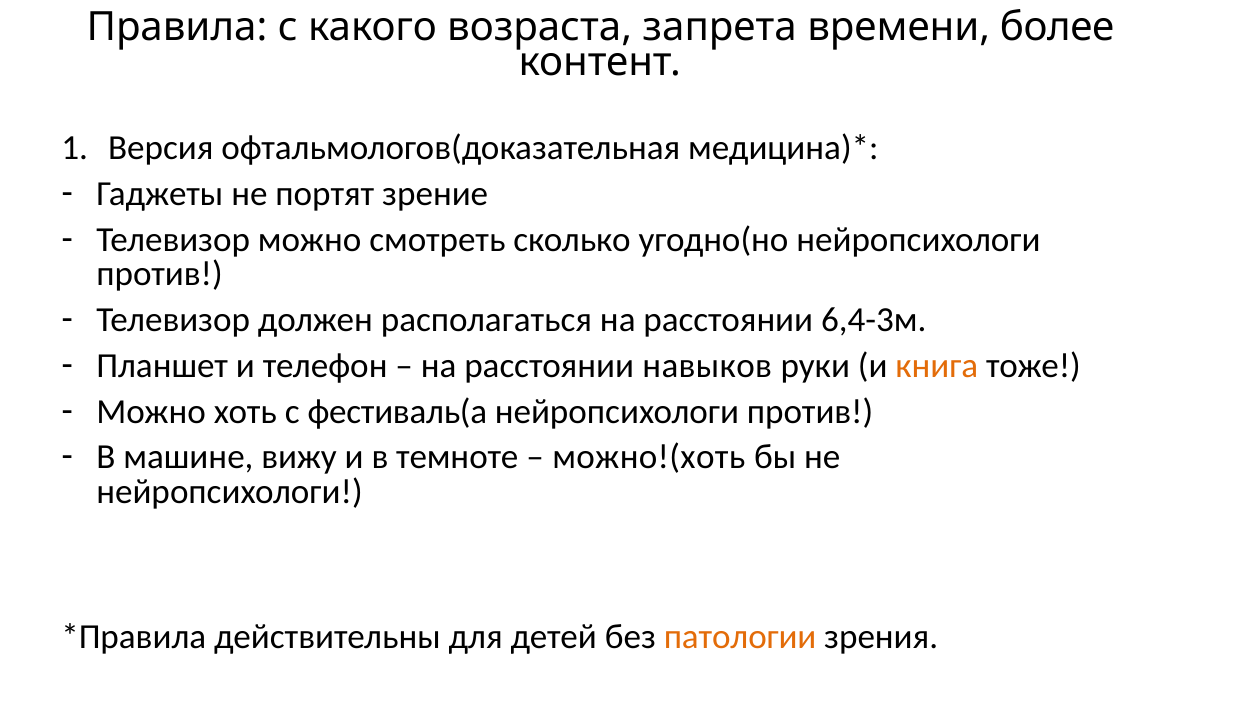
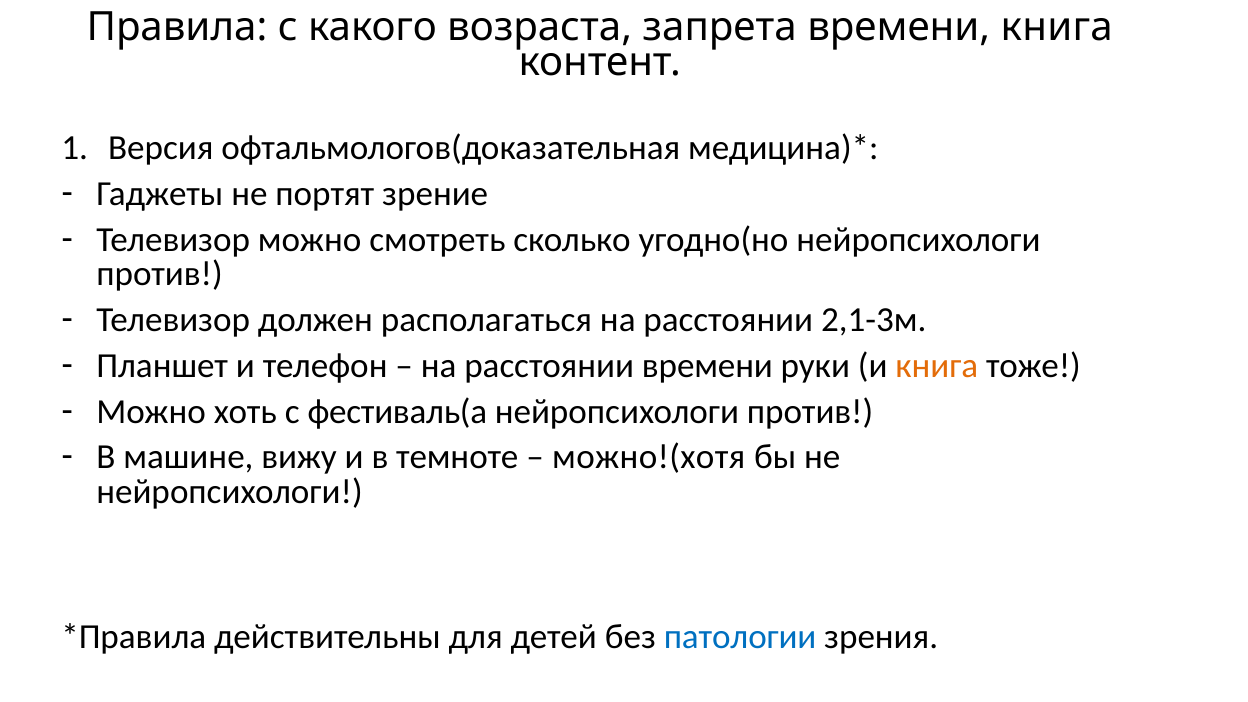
времени более: более -> книга
6,4-3м: 6,4-3м -> 2,1-3м
расстоянии навыков: навыков -> времени
можно!(хоть: можно!(хоть -> можно!(хотя
патологии colour: orange -> blue
